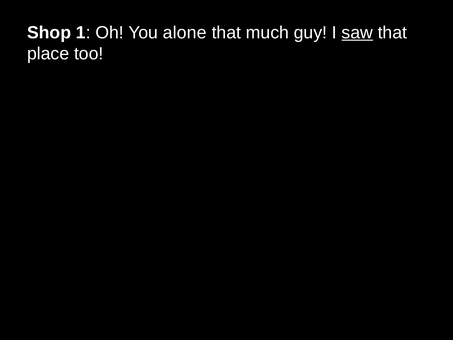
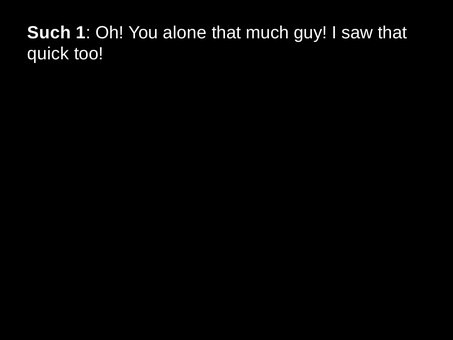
Shop: Shop -> Such
saw underline: present -> none
place: place -> quick
